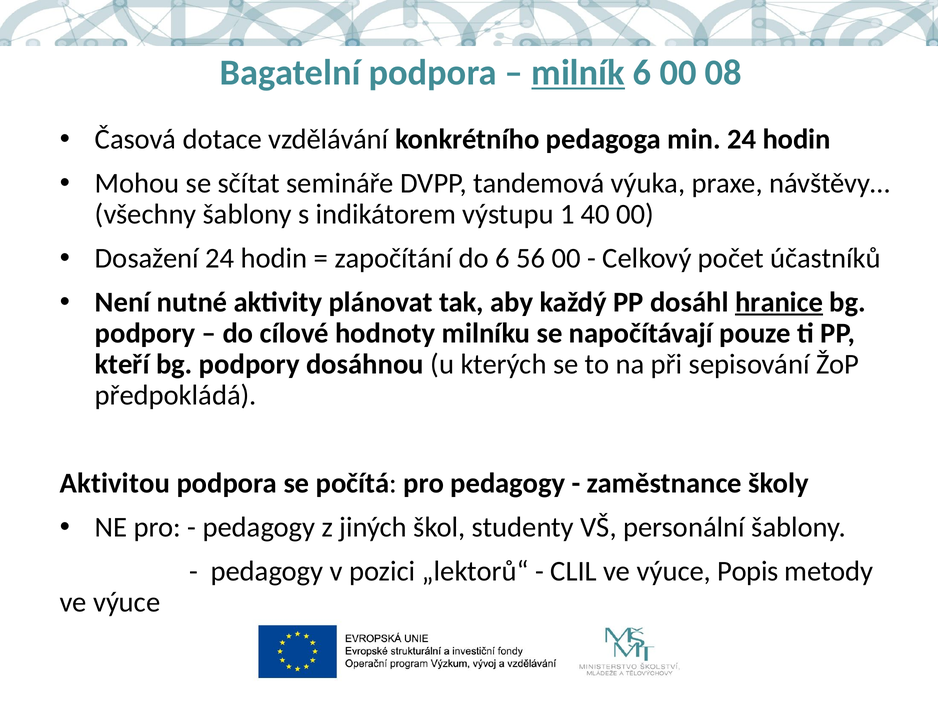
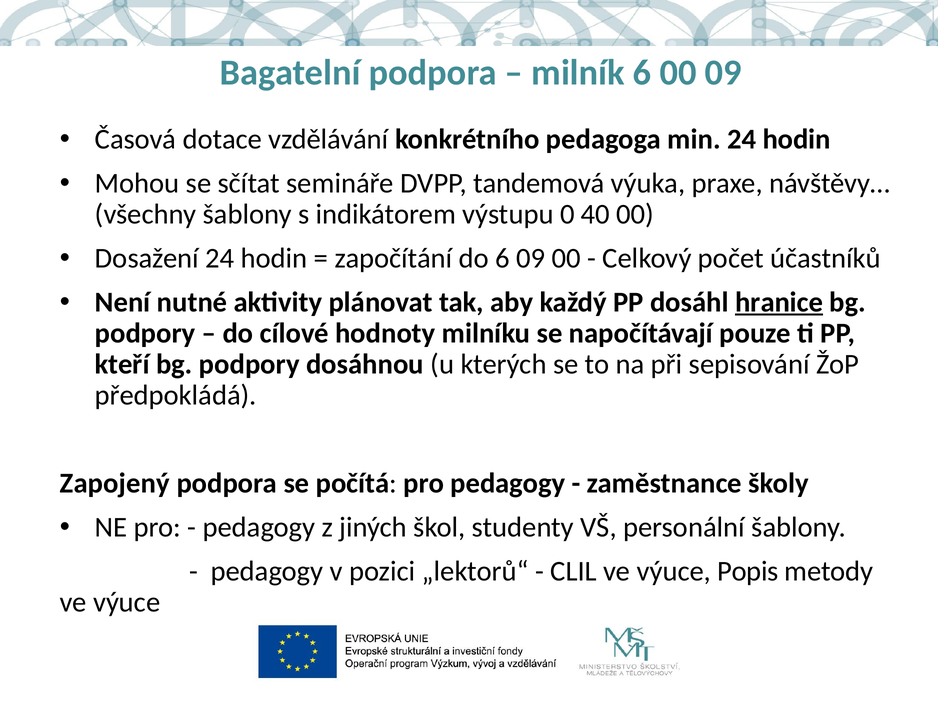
milník underline: present -> none
00 08: 08 -> 09
1: 1 -> 0
6 56: 56 -> 09
Aktivitou: Aktivitou -> Zapojený
